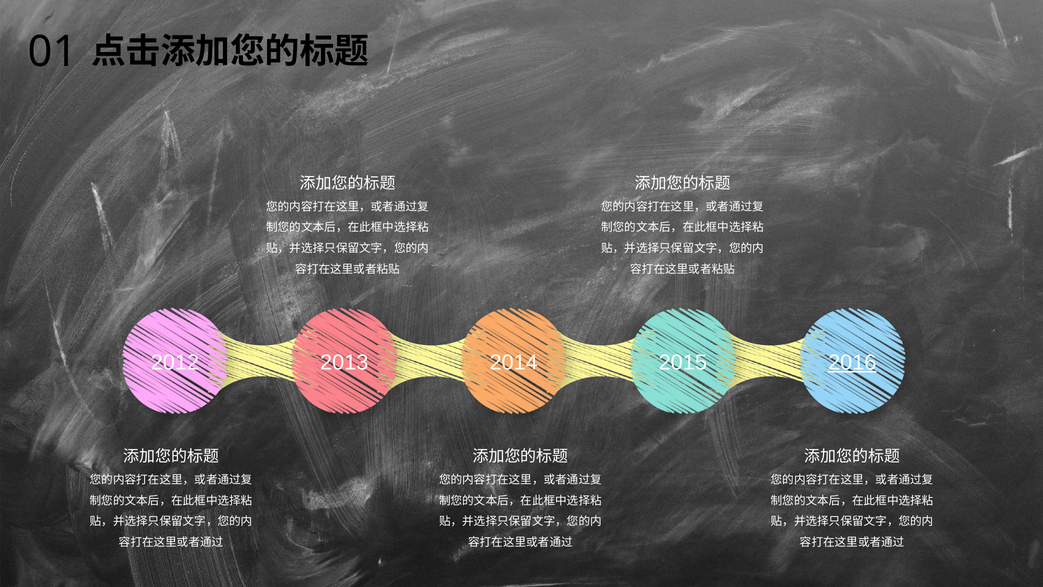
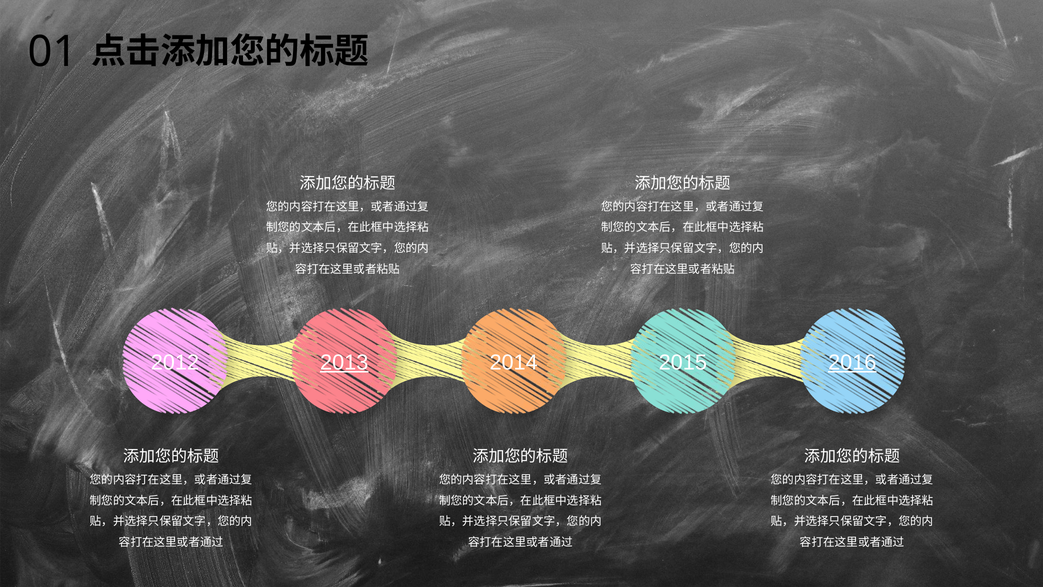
2013 underline: none -> present
